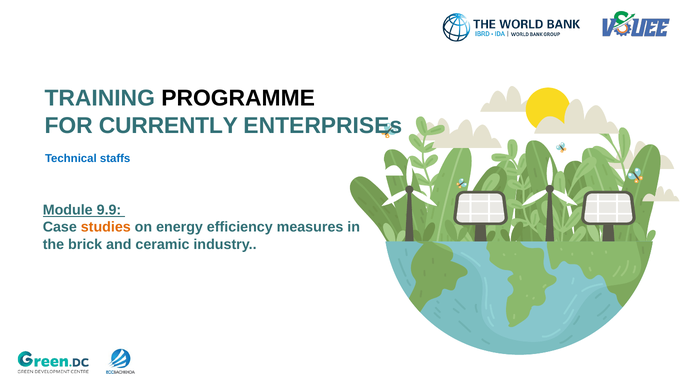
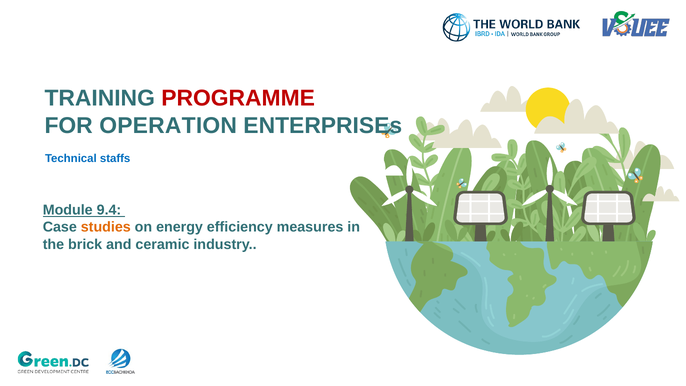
PROGRAMME colour: black -> red
CURRENTLY: CURRENTLY -> OPERATION
9.9: 9.9 -> 9.4
